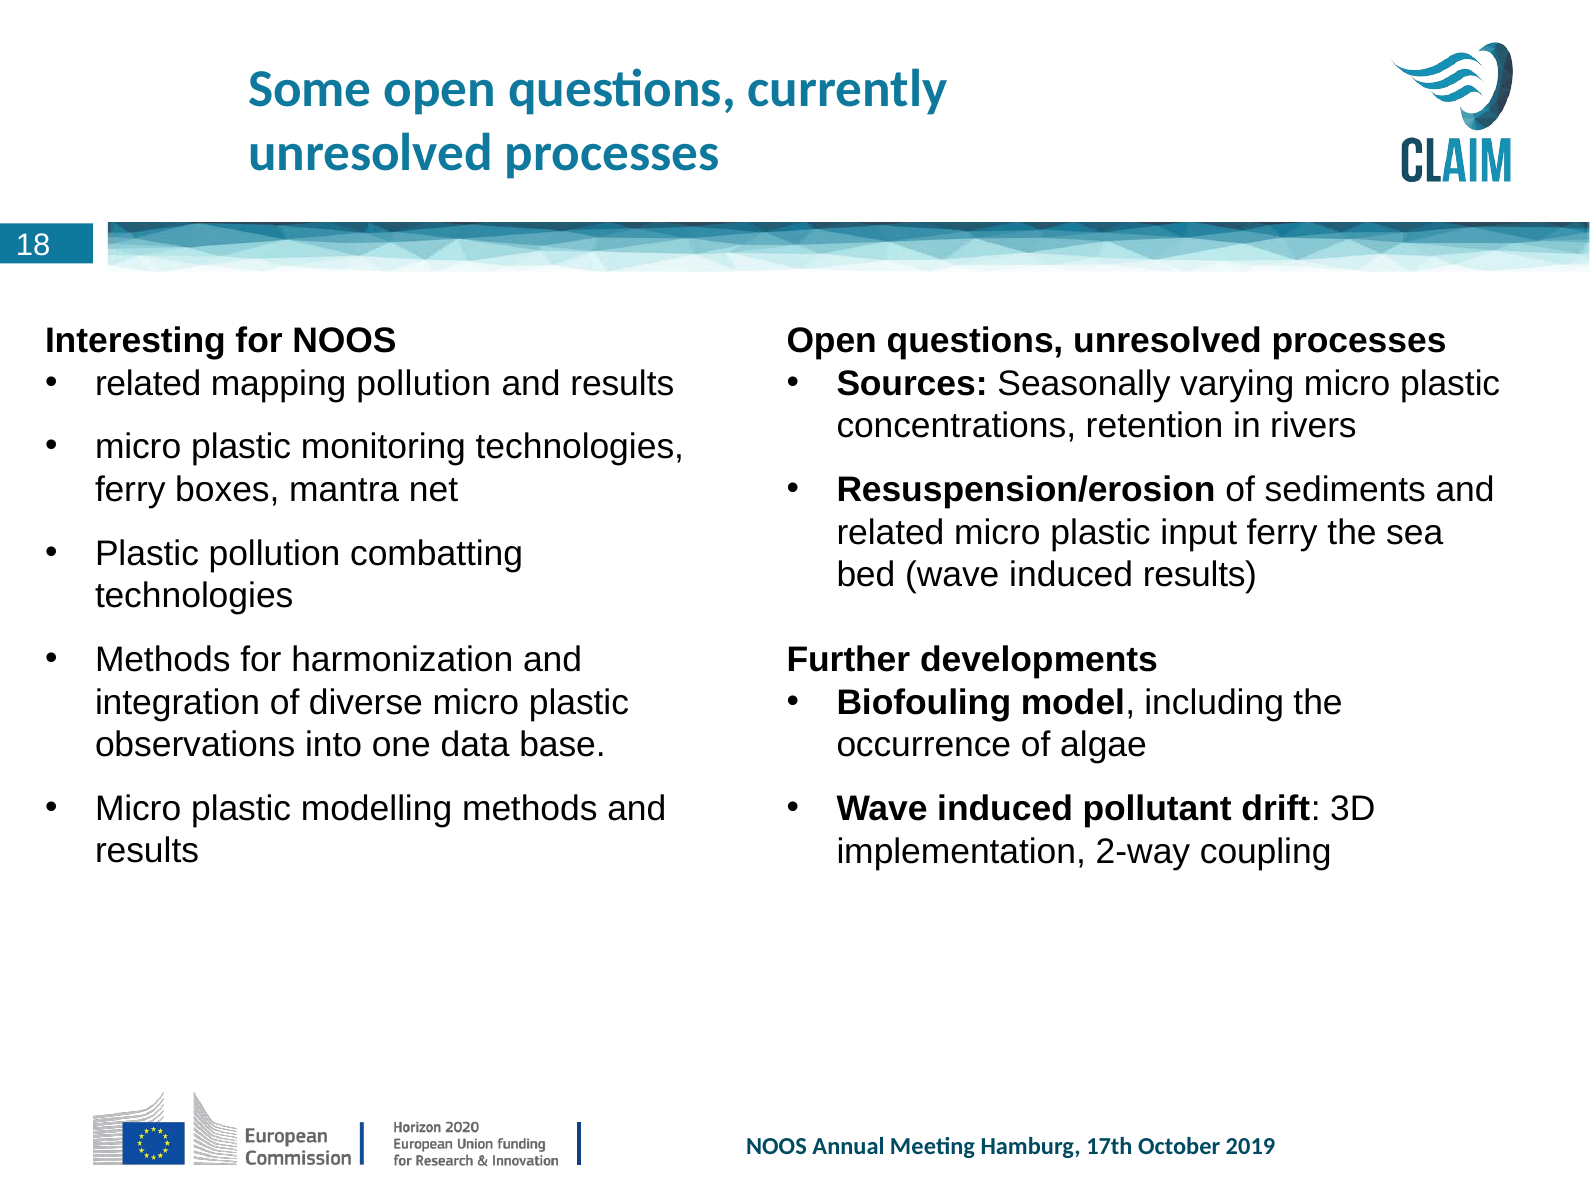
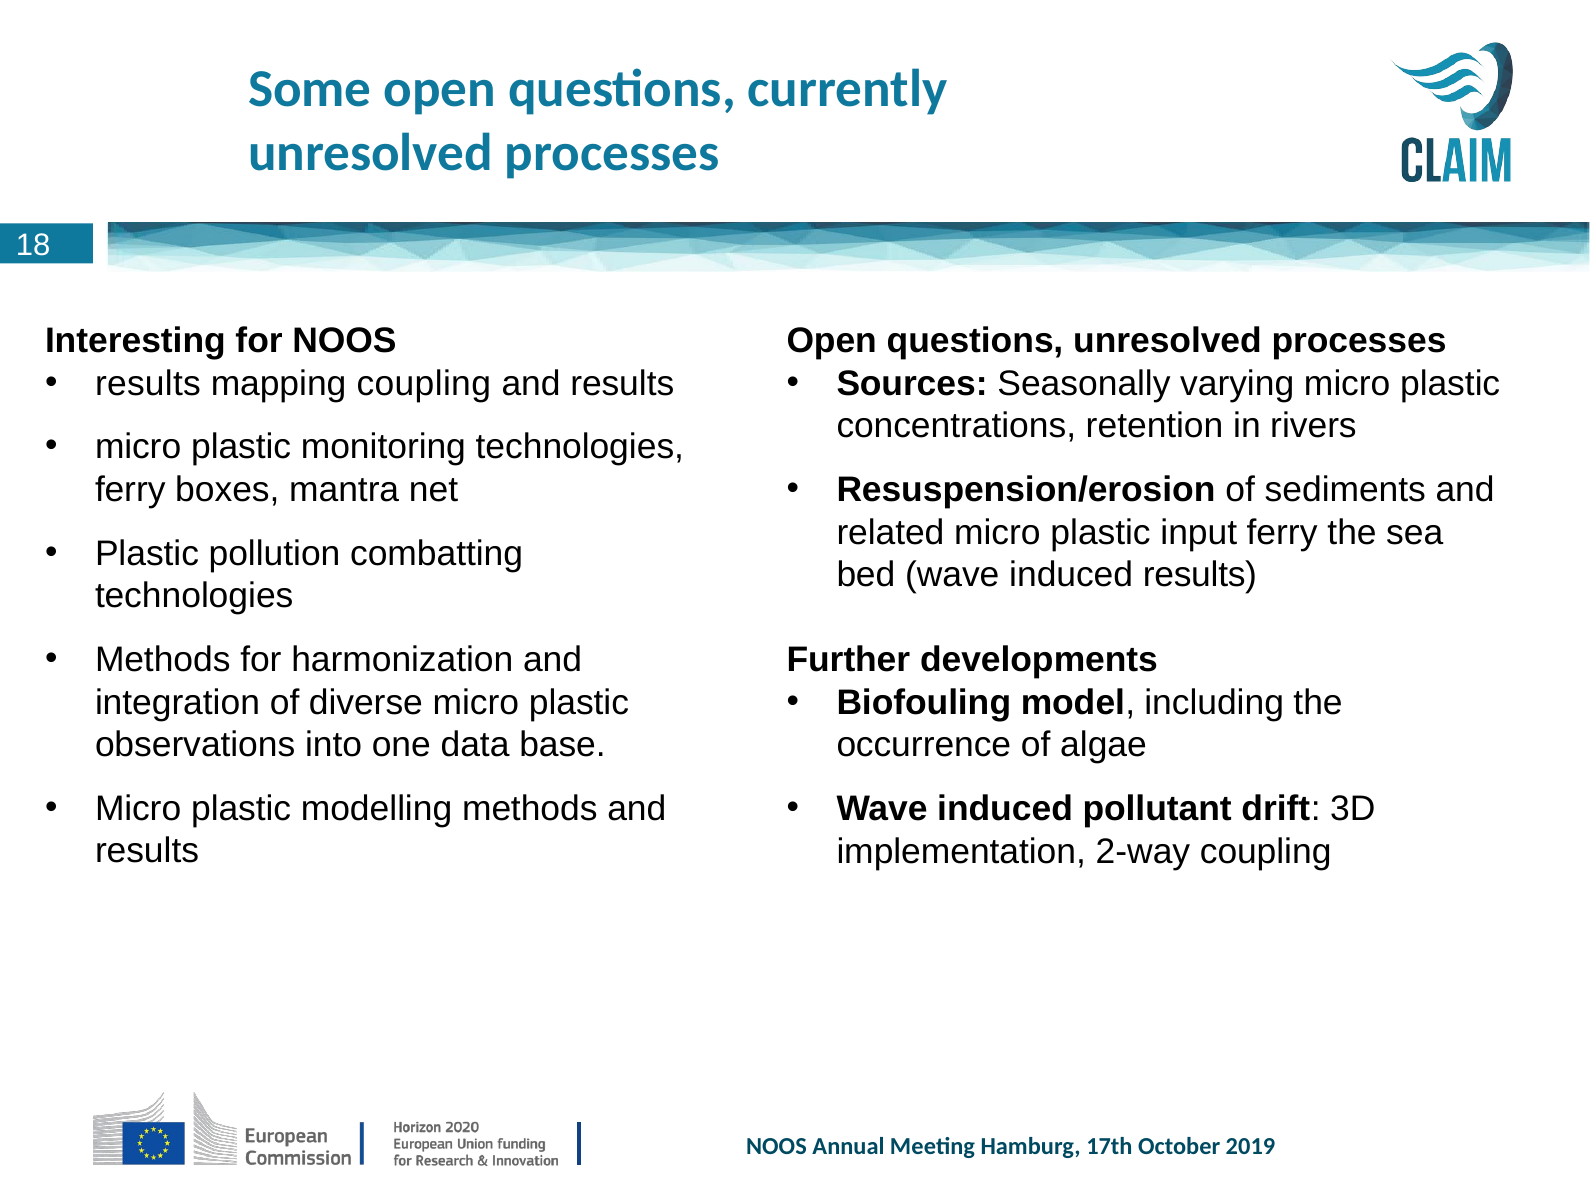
related at (148, 383): related -> results
mapping pollution: pollution -> coupling
